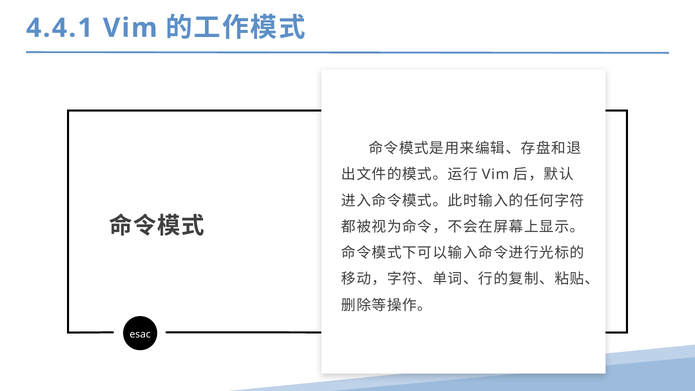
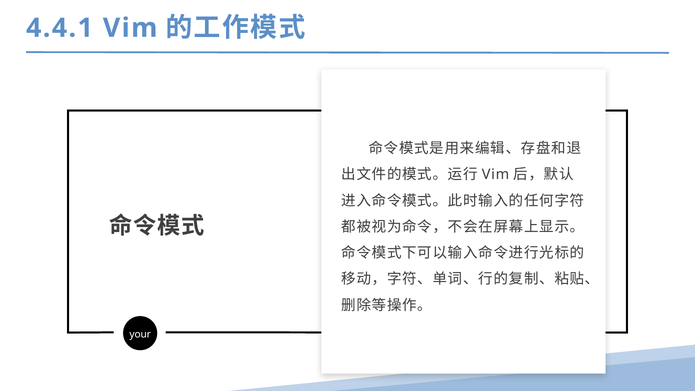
esac: esac -> your
